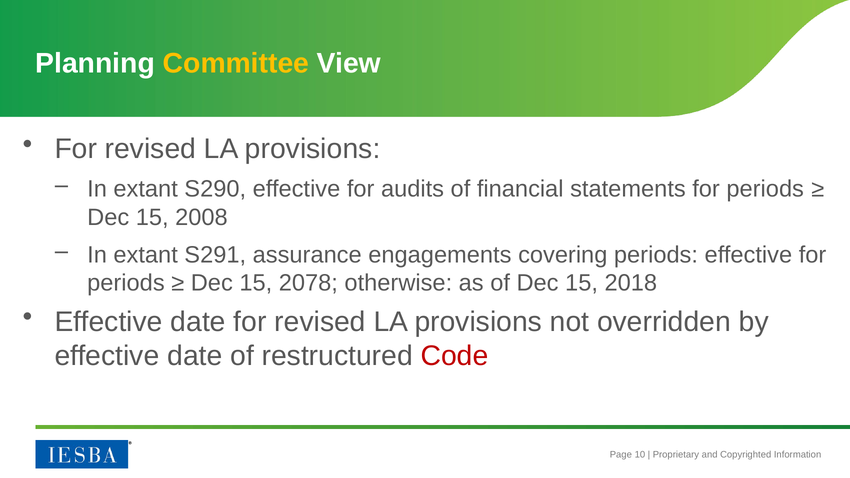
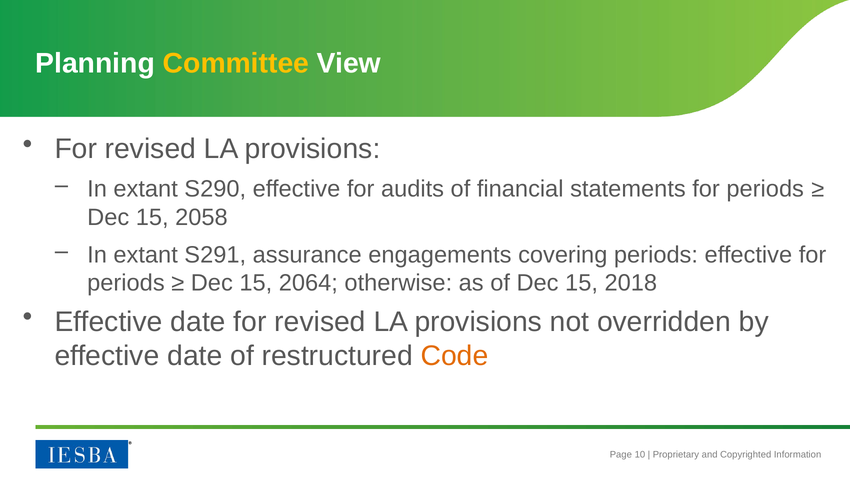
2008: 2008 -> 2058
2078: 2078 -> 2064
Code colour: red -> orange
